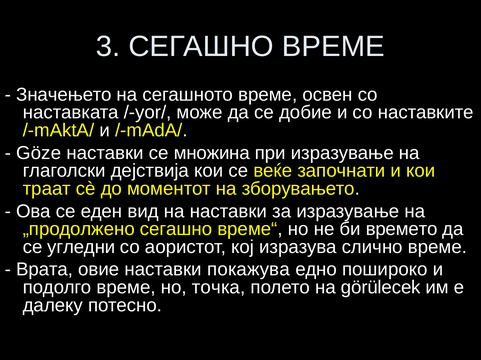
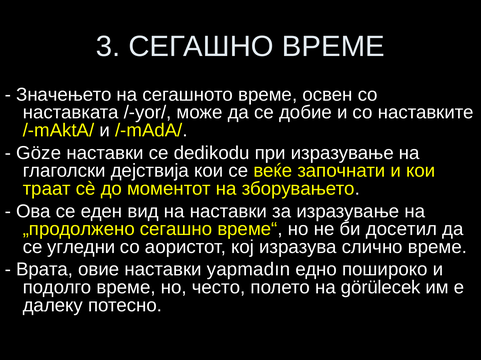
множина: множина -> dedikodu
времето: времето -> досетил
покажува: покажува -> yapmadın
точка: точка -> често
